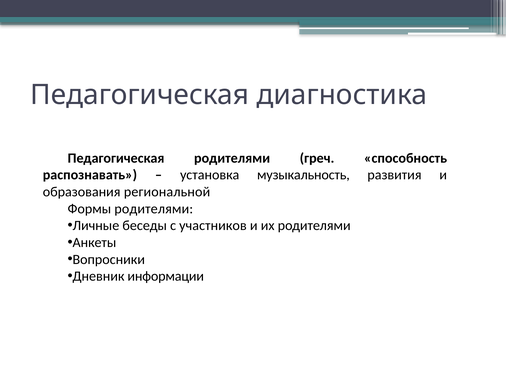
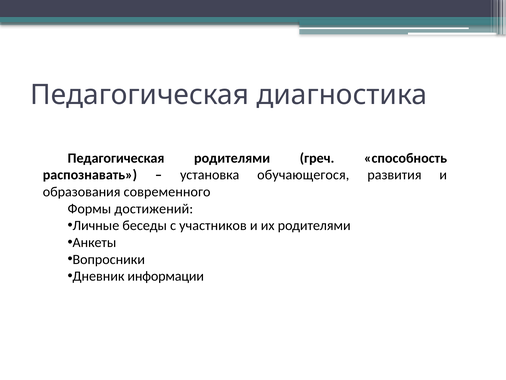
музыкальность: музыкальность -> обучающегося
региональной: региональной -> современного
Формы родителями: родителями -> достижений
